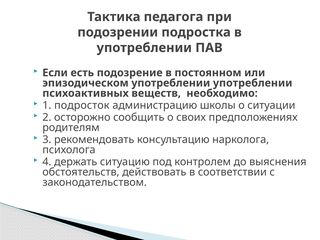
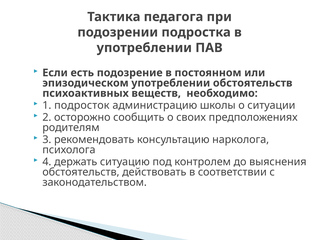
употреблении употреблении: употреблении -> обстоятельств
